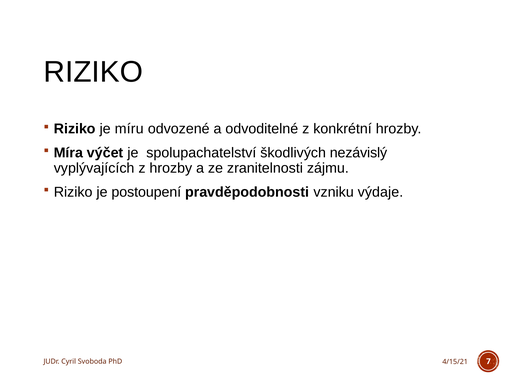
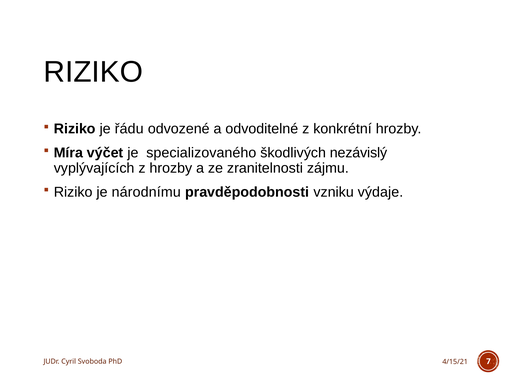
míru: míru -> řádu
spolupachatelství: spolupachatelství -> specializovaného
postoupení: postoupení -> národnímu
